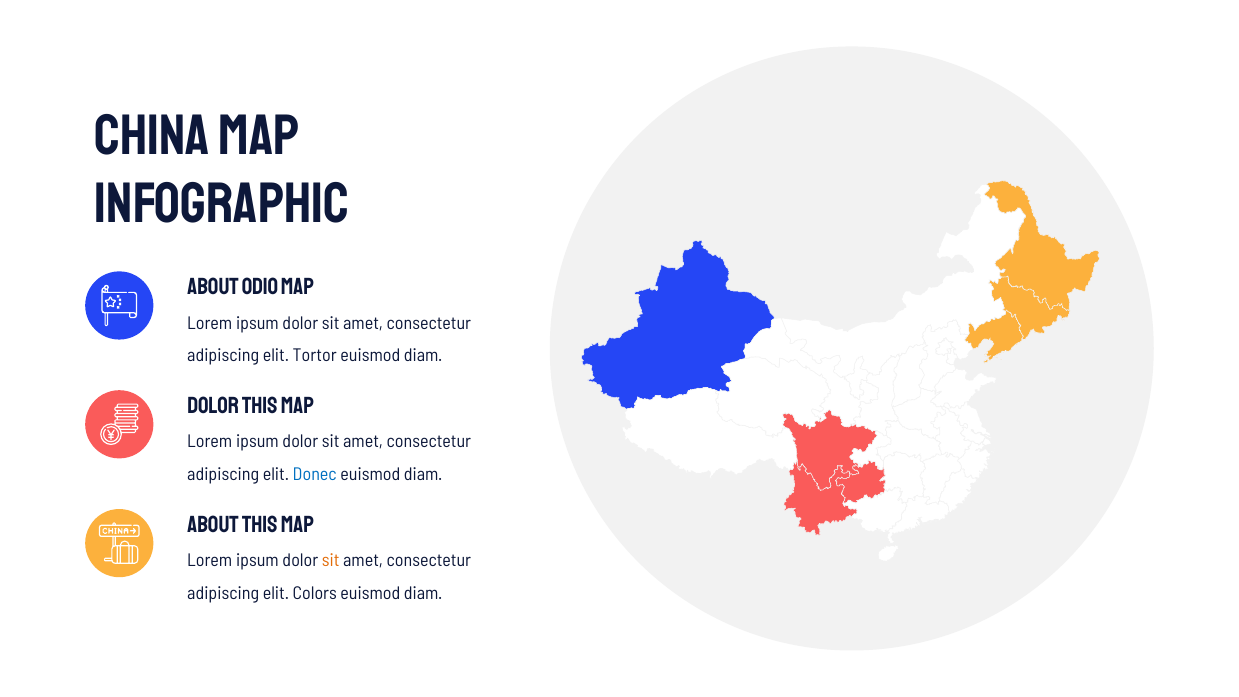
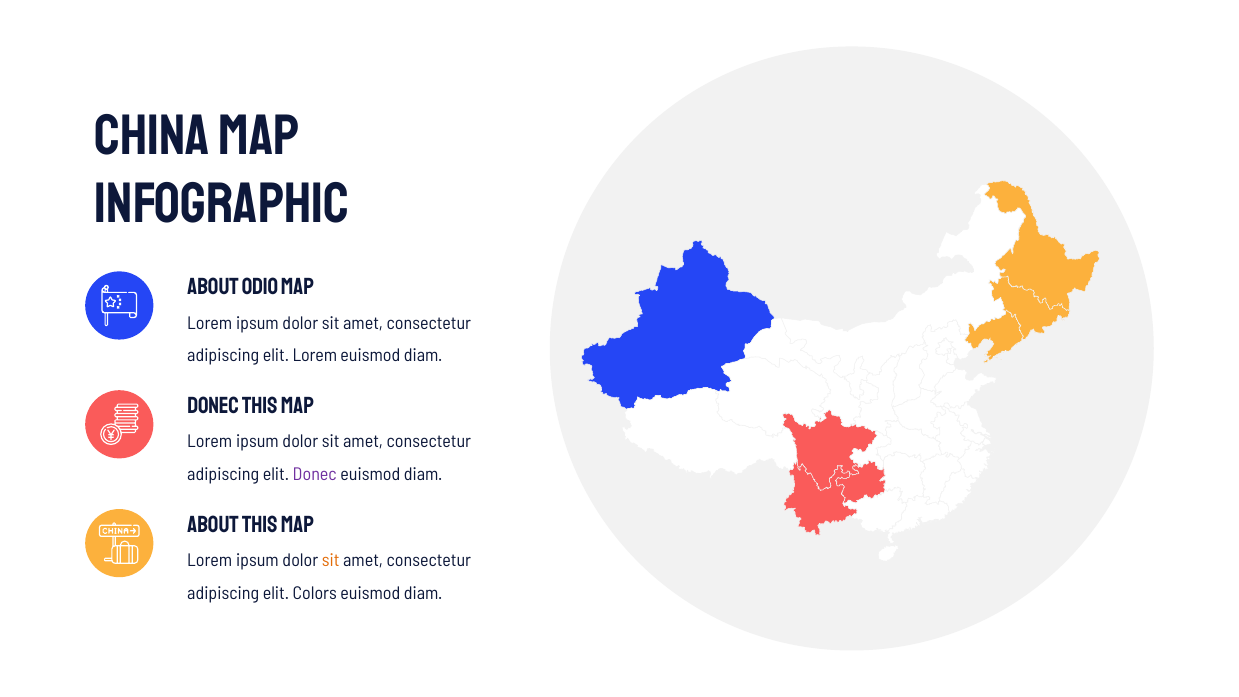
elit Tortor: Tortor -> Lorem
Dolor at (213, 406): Dolor -> Donec
Donec at (315, 474) colour: blue -> purple
